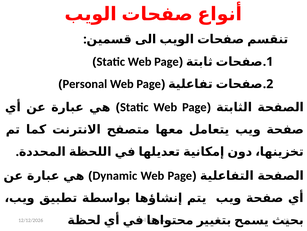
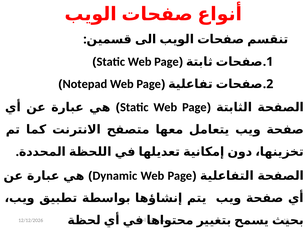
Personal: Personal -> Notepad
